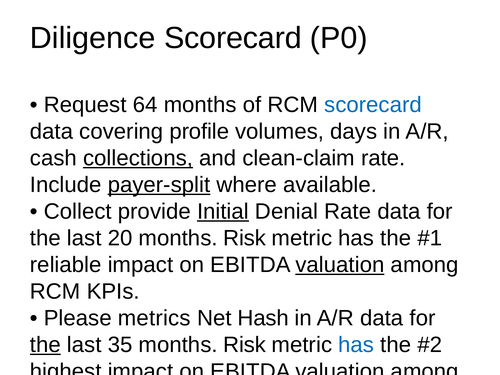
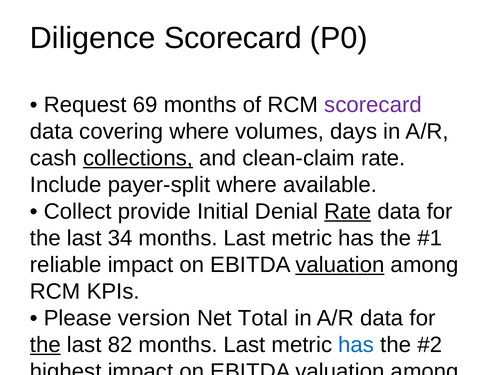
64: 64 -> 69
scorecard at (373, 105) colour: blue -> purple
covering profile: profile -> where
payer-split underline: present -> none
Initial underline: present -> none
Rate at (348, 212) underline: none -> present
20: 20 -> 34
Risk at (245, 238): Risk -> Last
metrics: metrics -> version
Hash: Hash -> Total
35: 35 -> 82
Risk at (245, 345): Risk -> Last
